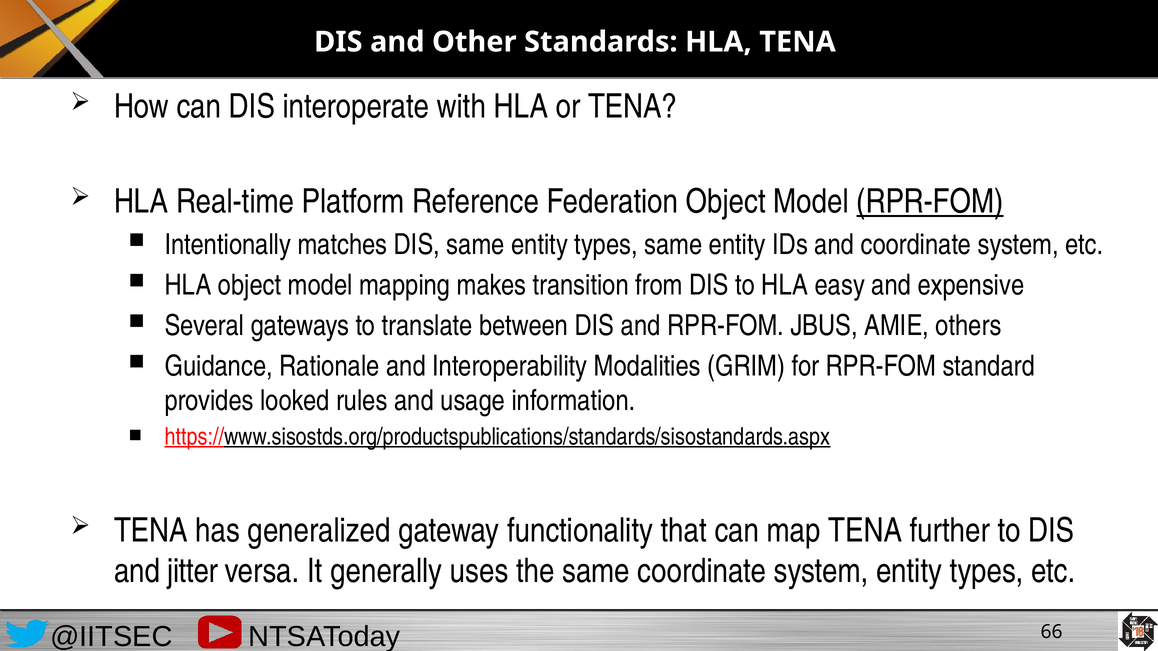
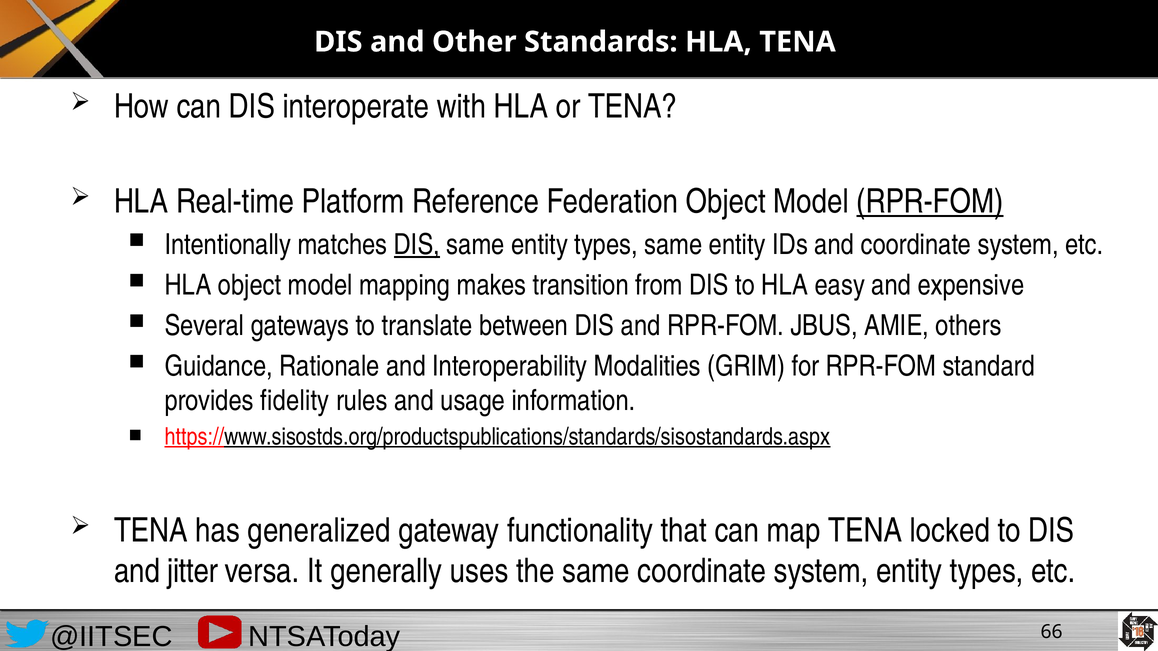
DIS at (417, 245) underline: none -> present
looked: looked -> fidelity
further: further -> locked
